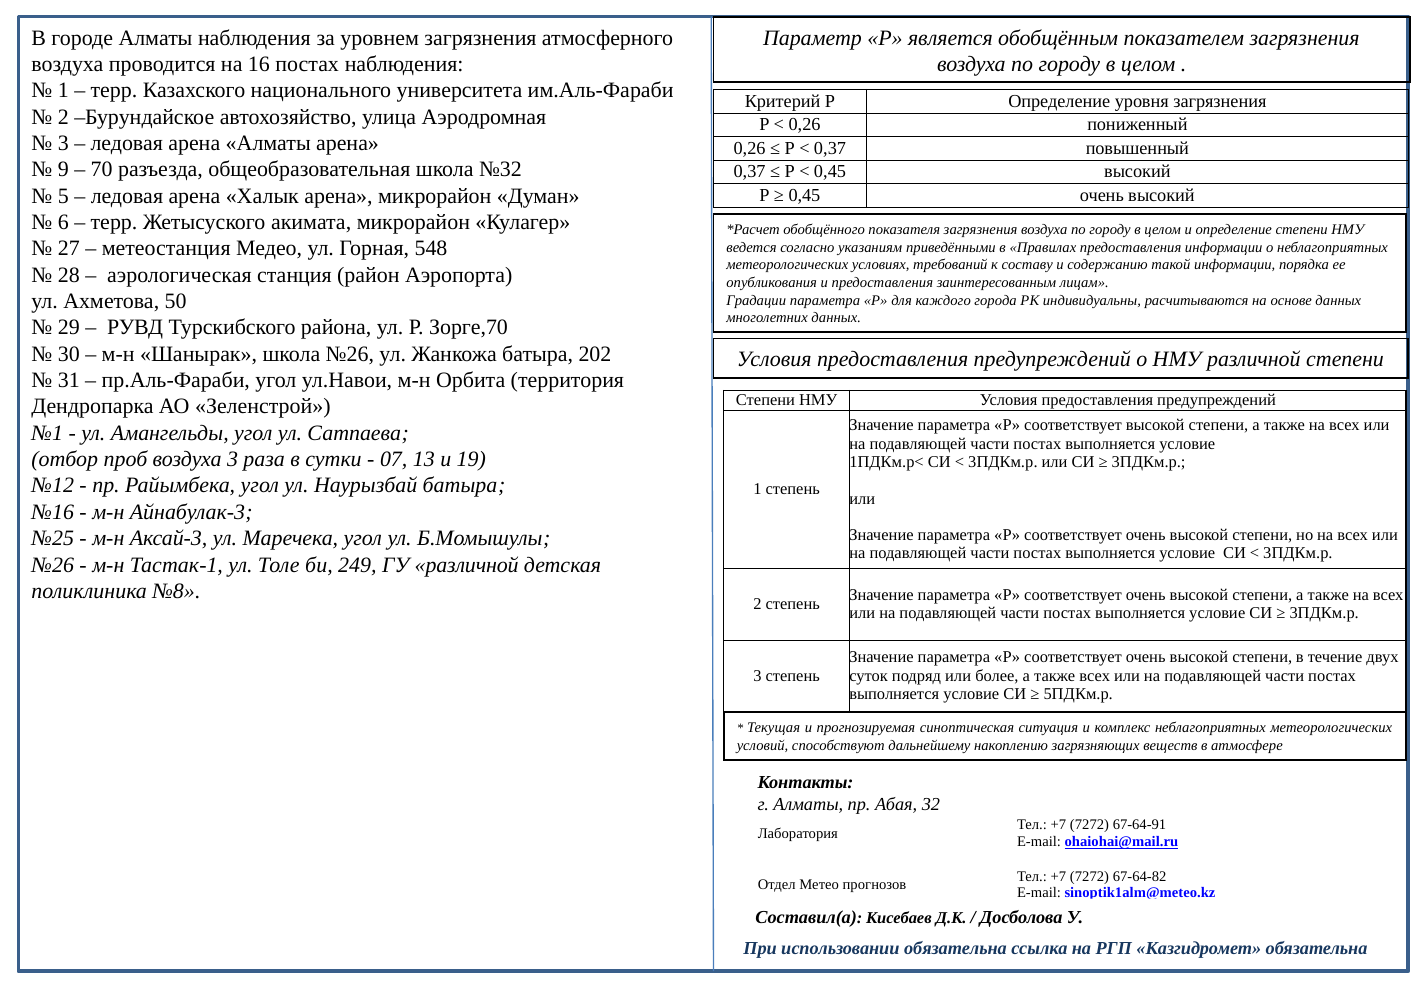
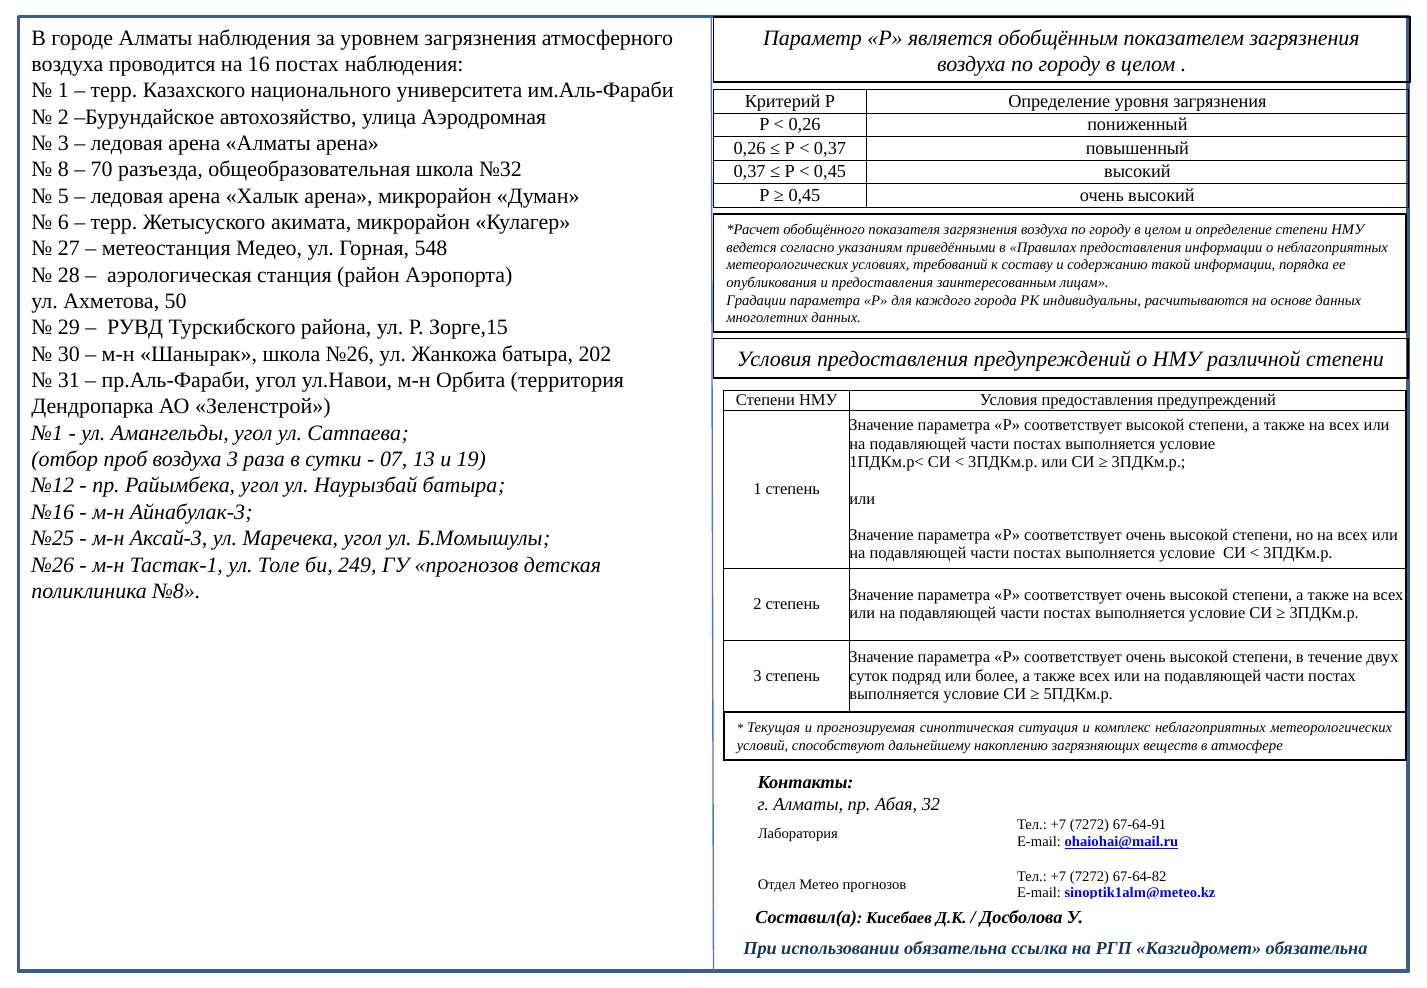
9: 9 -> 8
Зорге,70: Зорге,70 -> Зорге,15
ГУ различной: различной -> прогнозов
